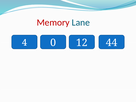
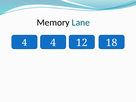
Memory colour: red -> black
4 0: 0 -> 4
44: 44 -> 18
